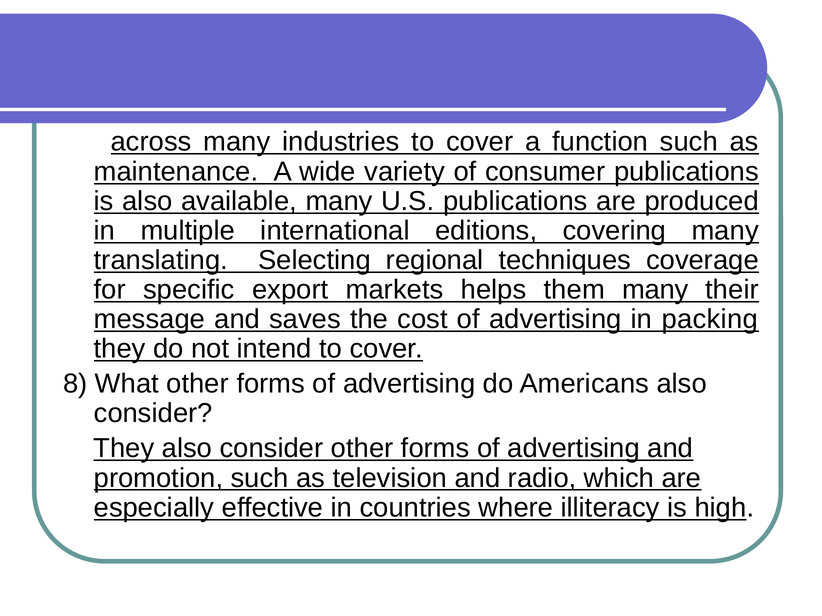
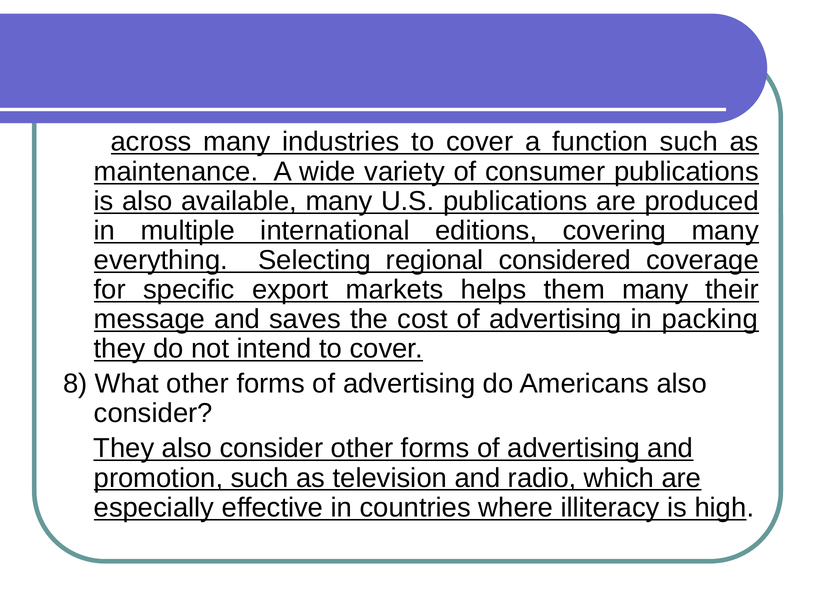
translating: translating -> everything
techniques: techniques -> considered
